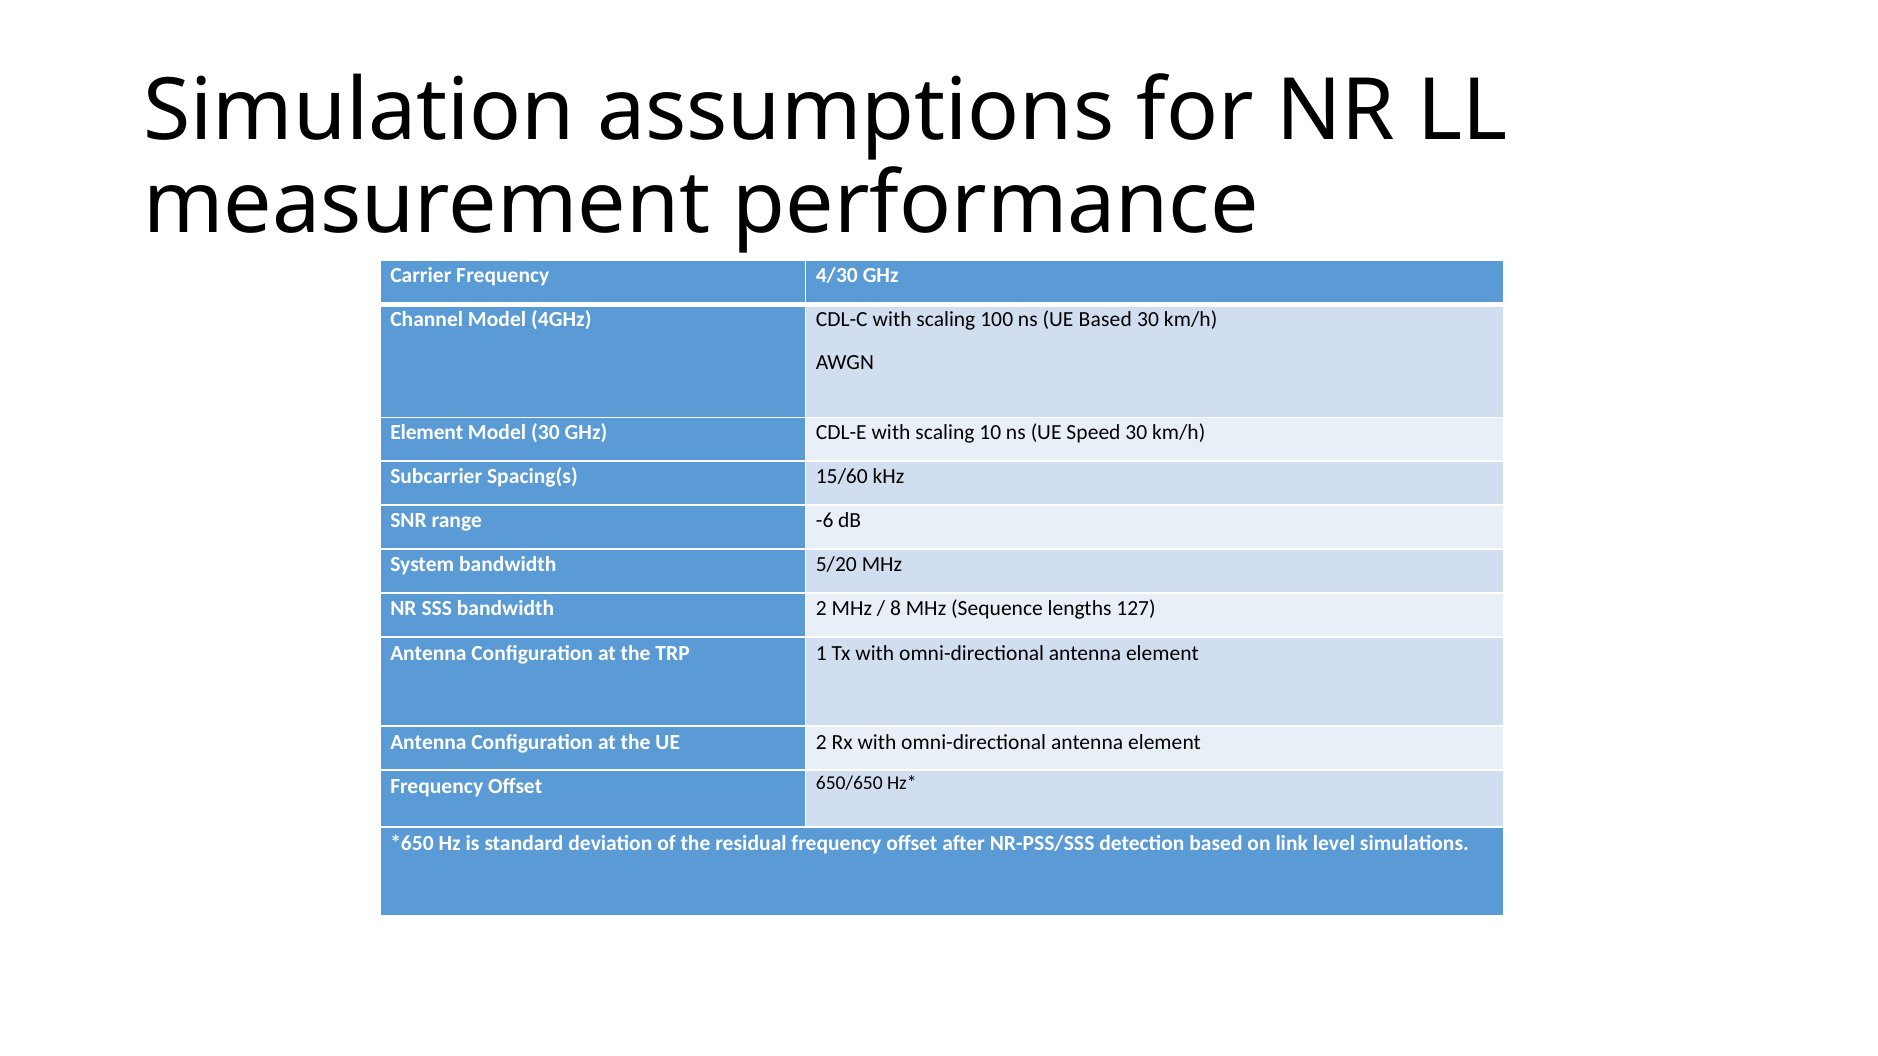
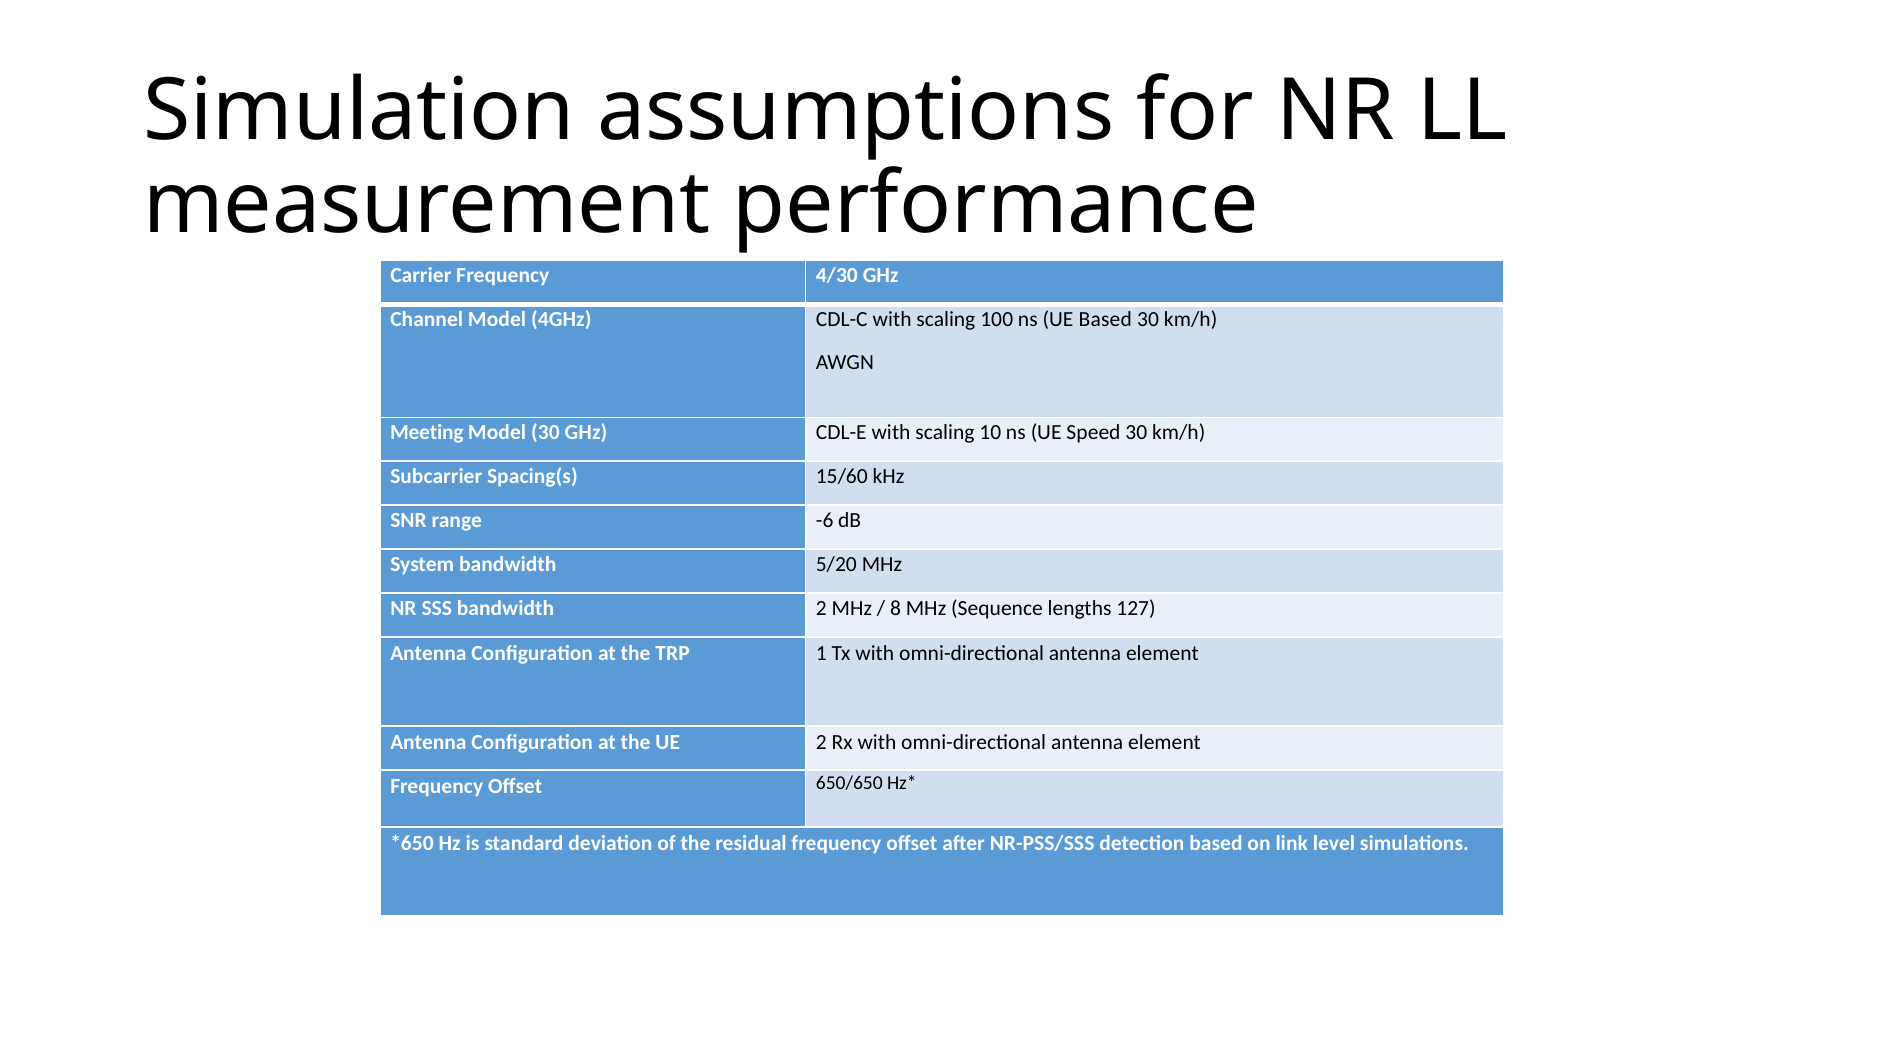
Element at (427, 433): Element -> Meeting
